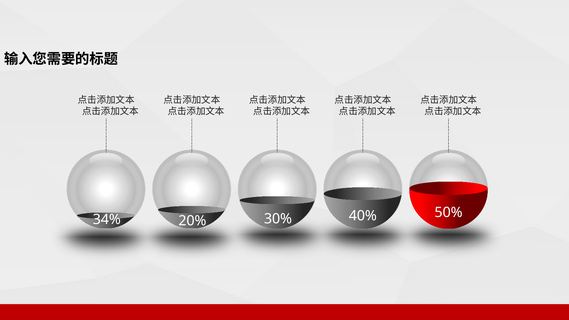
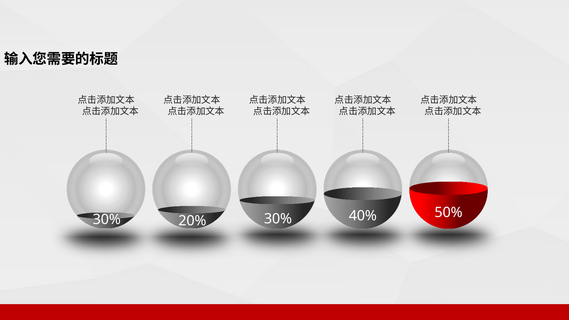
34% at (107, 219): 34% -> 30%
